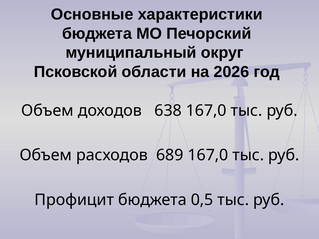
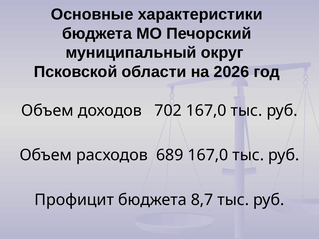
638: 638 -> 702
0,5: 0,5 -> 8,7
